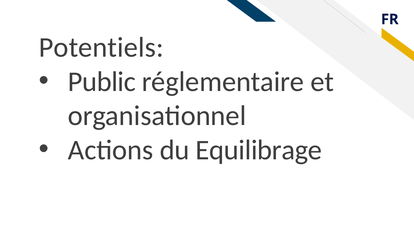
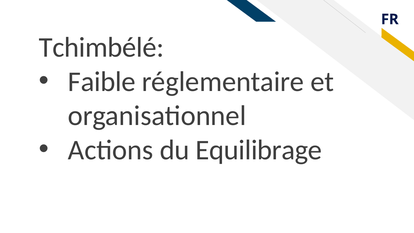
Potentiels: Potentiels -> Tchimbélé
Public: Public -> Faible
